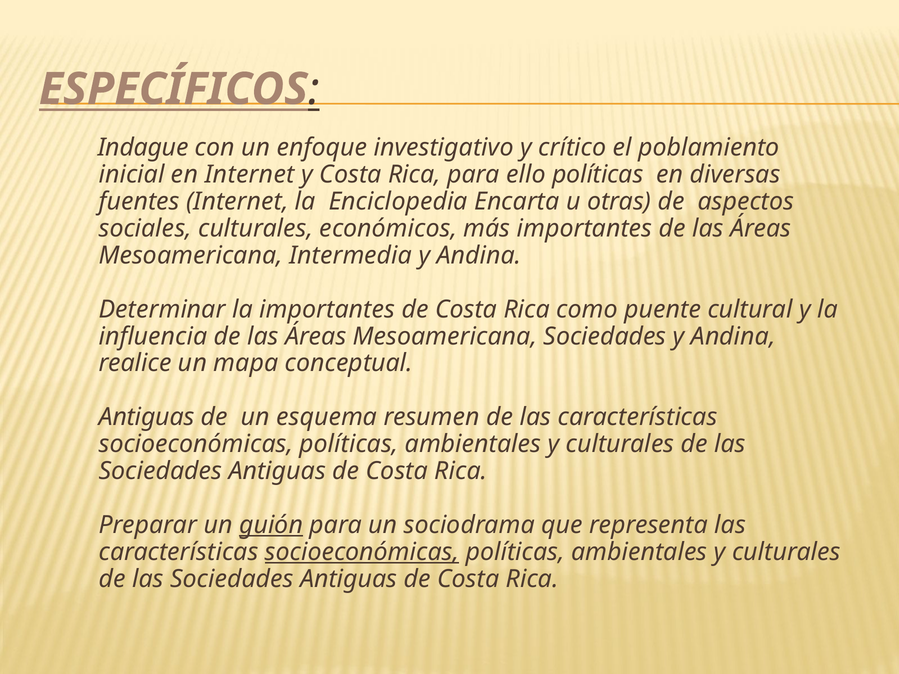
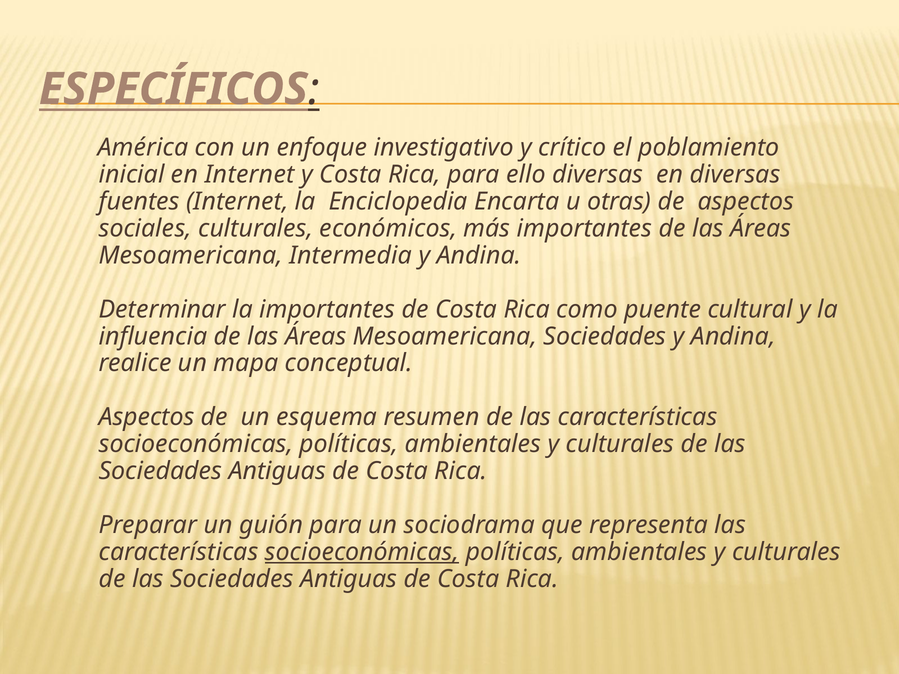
Indague: Indague -> América
ello políticas: políticas -> diversas
Antiguas at (147, 417): Antiguas -> Aspectos
guión underline: present -> none
